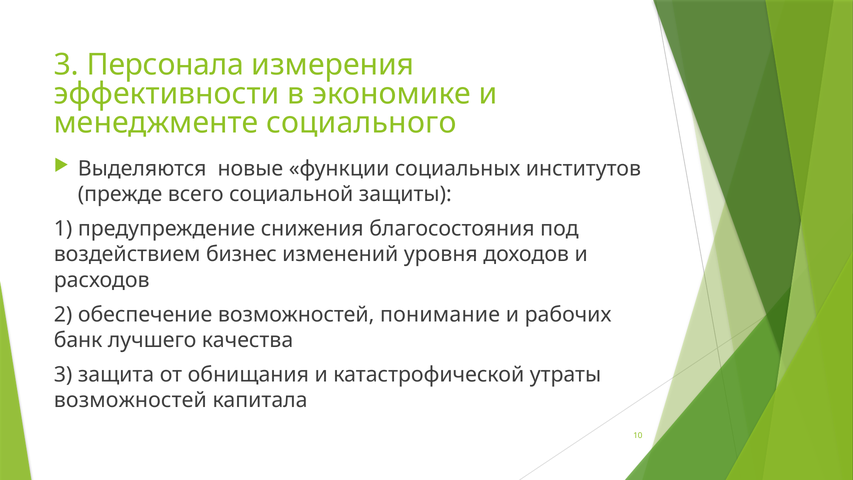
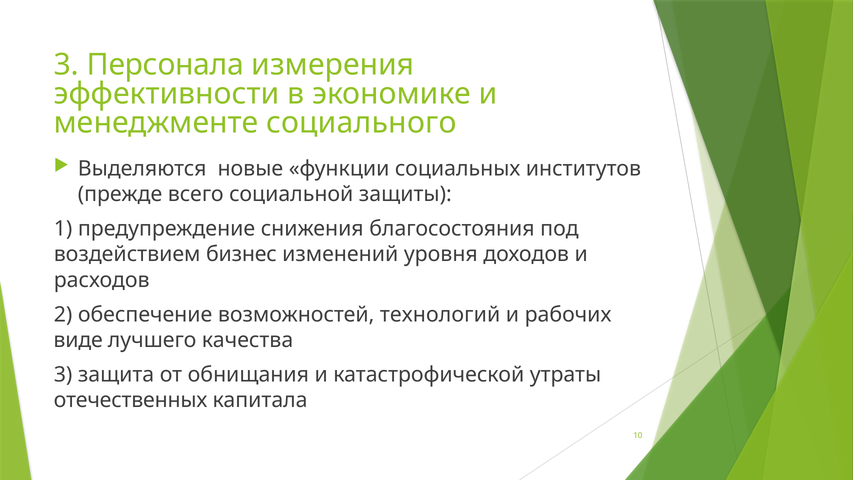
понимание: понимание -> технологий
банк: банк -> виде
возможностей at (130, 400): возможностей -> отечественных
